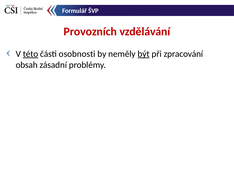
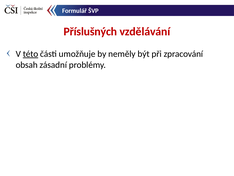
Provozních: Provozních -> Příslušných
osobnosti: osobnosti -> umožňuje
být underline: present -> none
